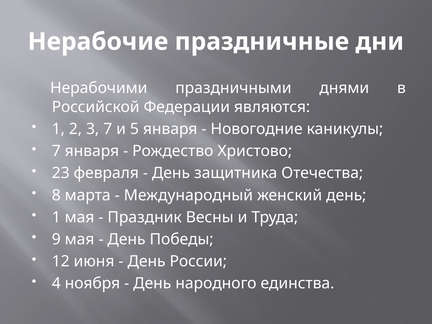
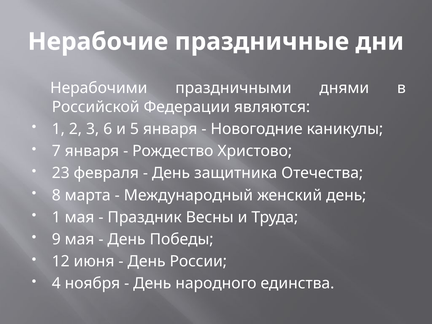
3 7: 7 -> 6
